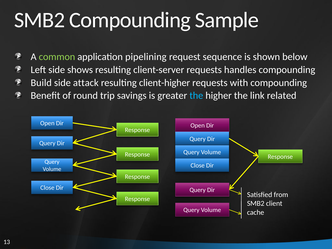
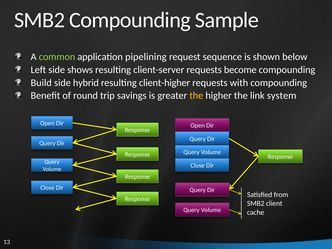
handles: handles -> become
attack: attack -> hybrid
the at (196, 96) colour: light blue -> yellow
related: related -> system
